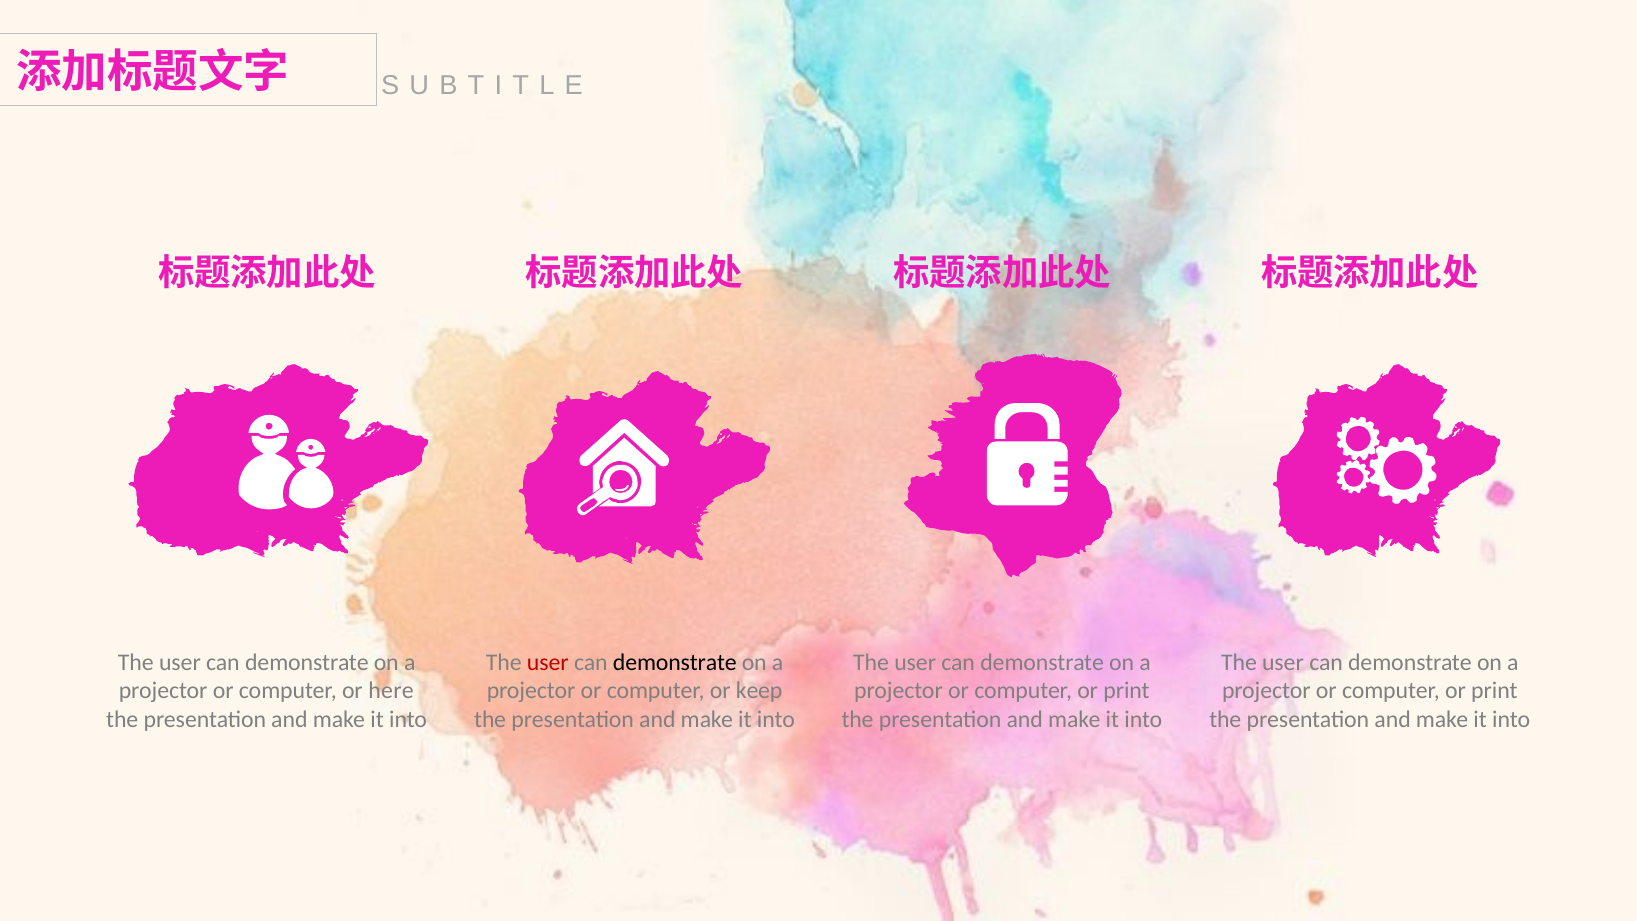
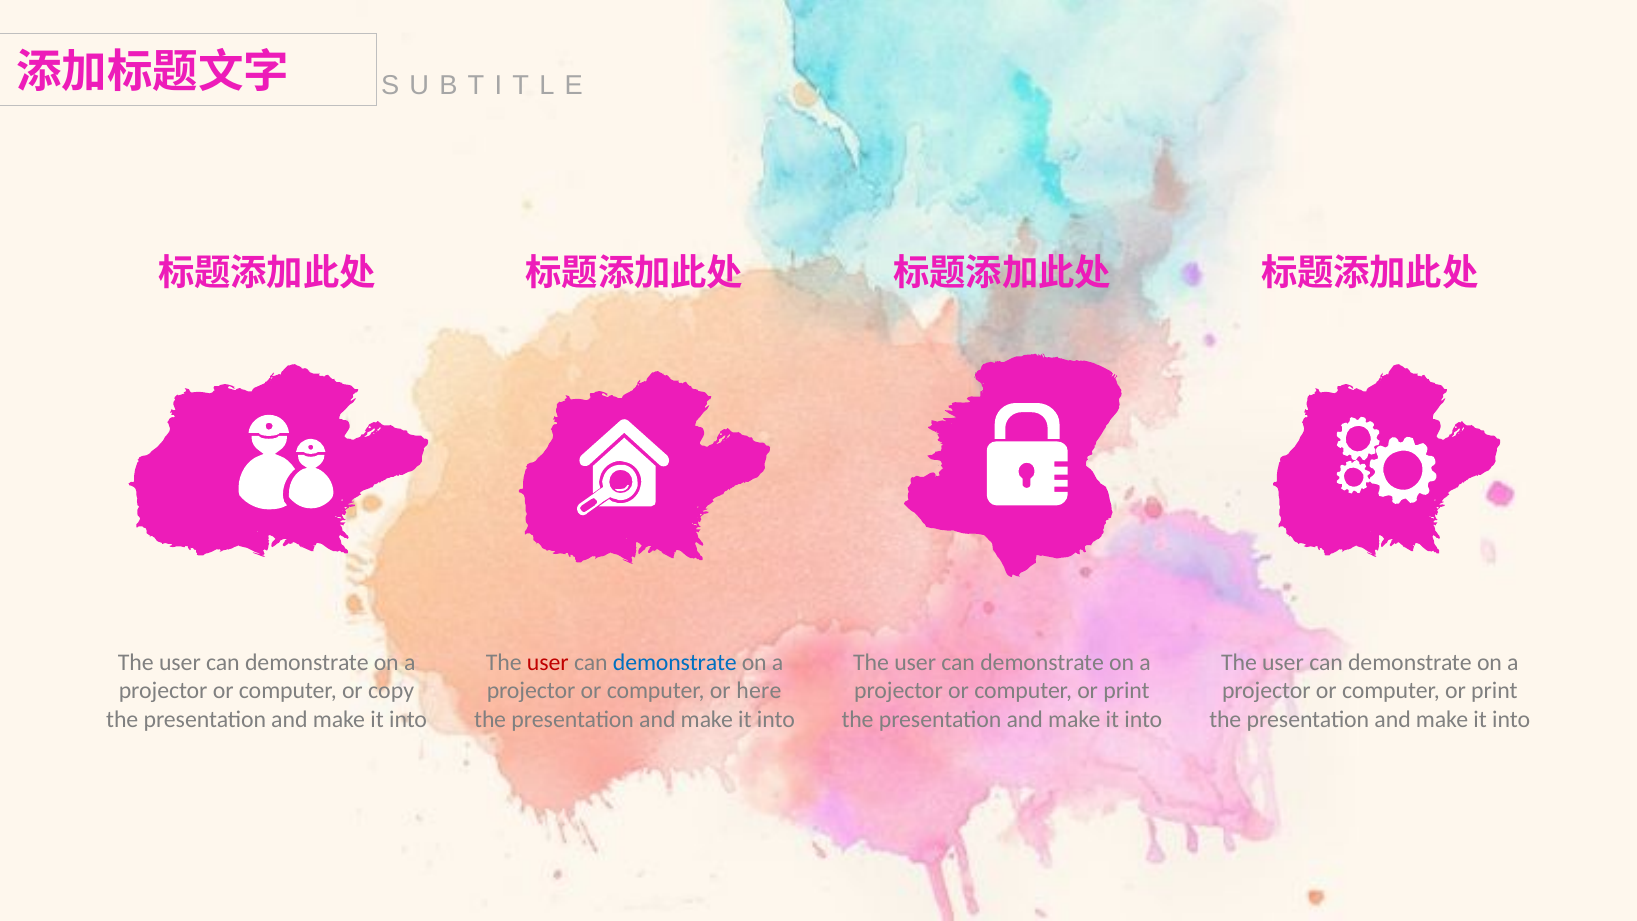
demonstrate at (675, 662) colour: black -> blue
here: here -> copy
keep: keep -> here
